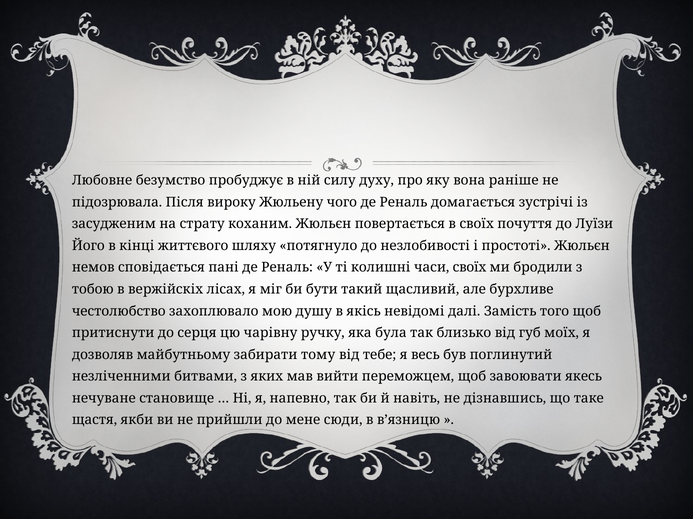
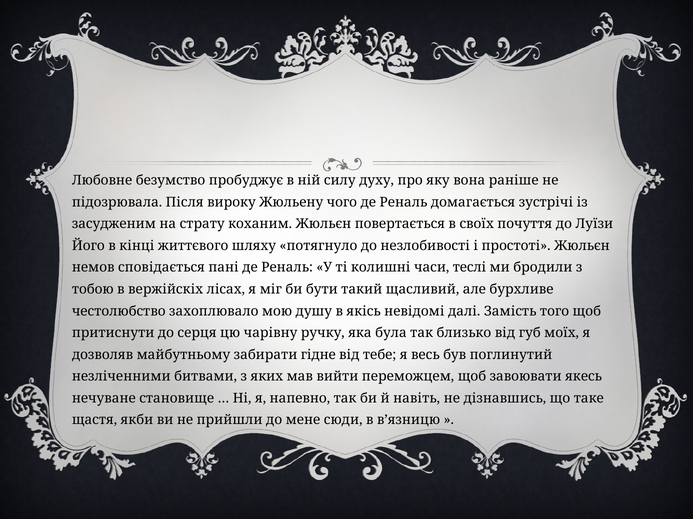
часи своїх: своїх -> теслі
тому: тому -> гідне
